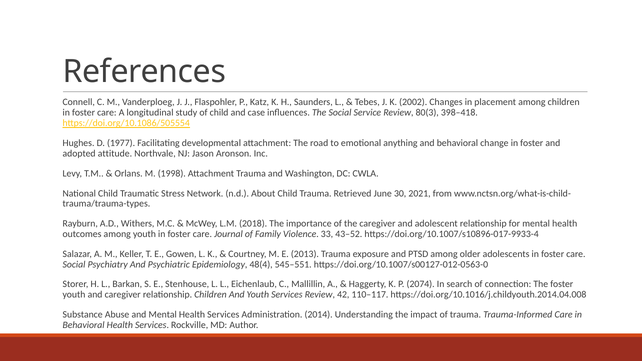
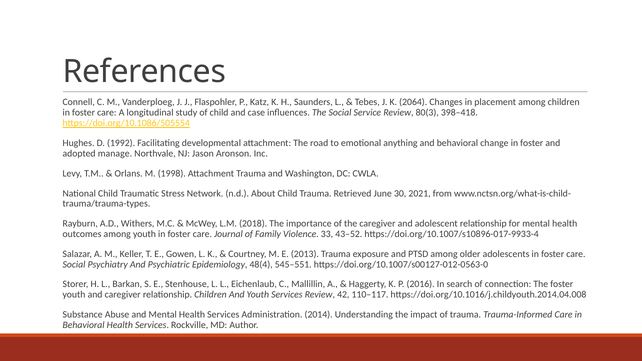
2002: 2002 -> 2064
1977: 1977 -> 1992
attitude: attitude -> manage
2074: 2074 -> 2016
